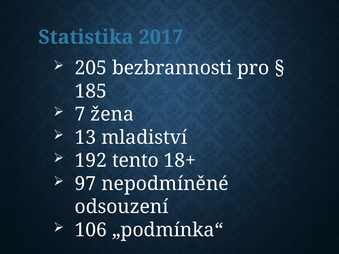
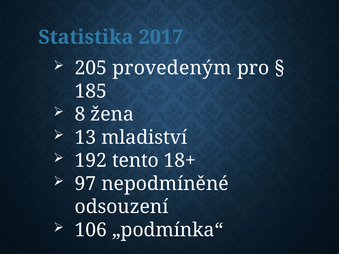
bezbrannosti: bezbrannosti -> provedeným
7: 7 -> 8
